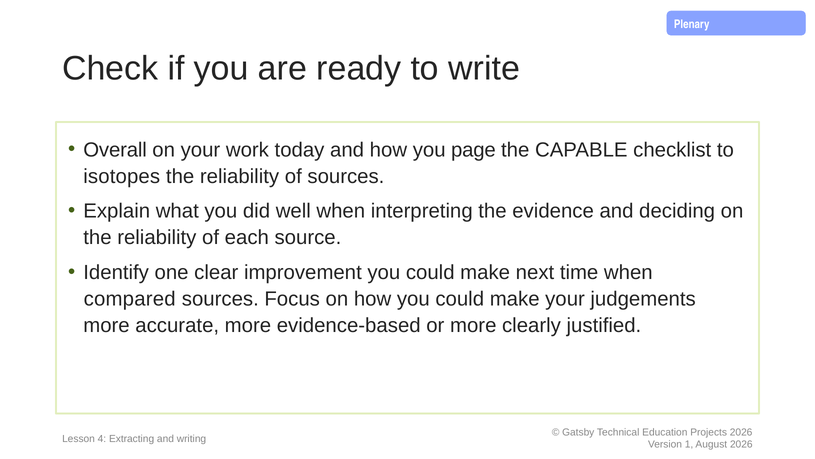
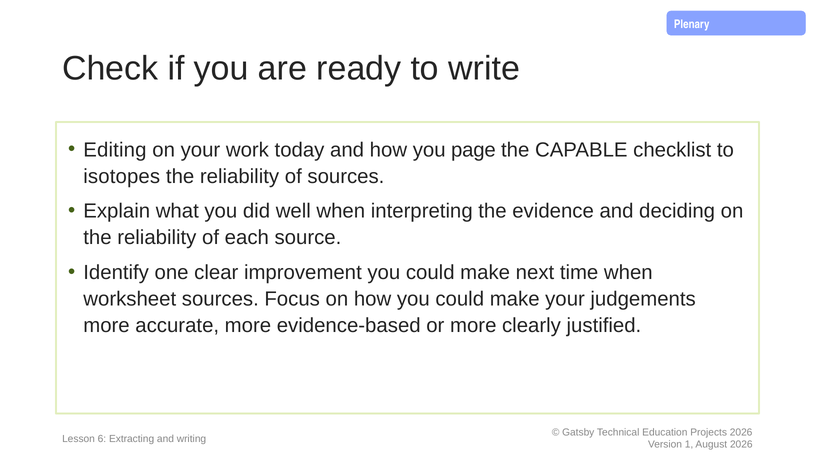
Overall: Overall -> Editing
compared: compared -> worksheet
4: 4 -> 6
